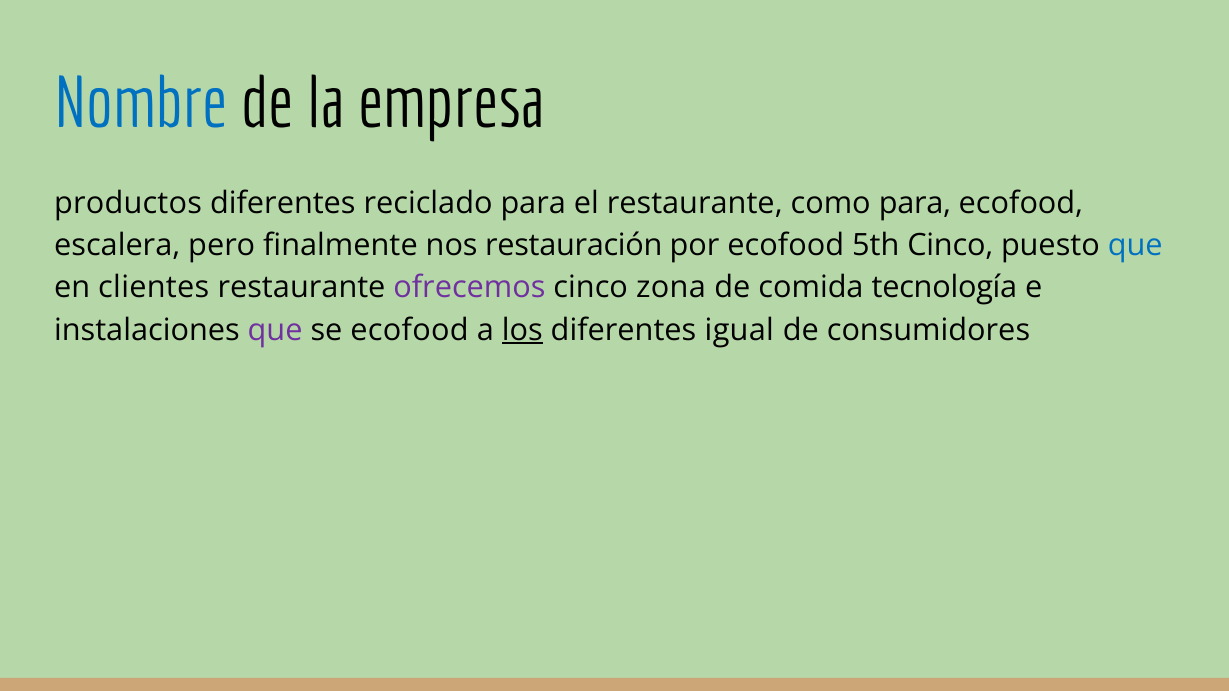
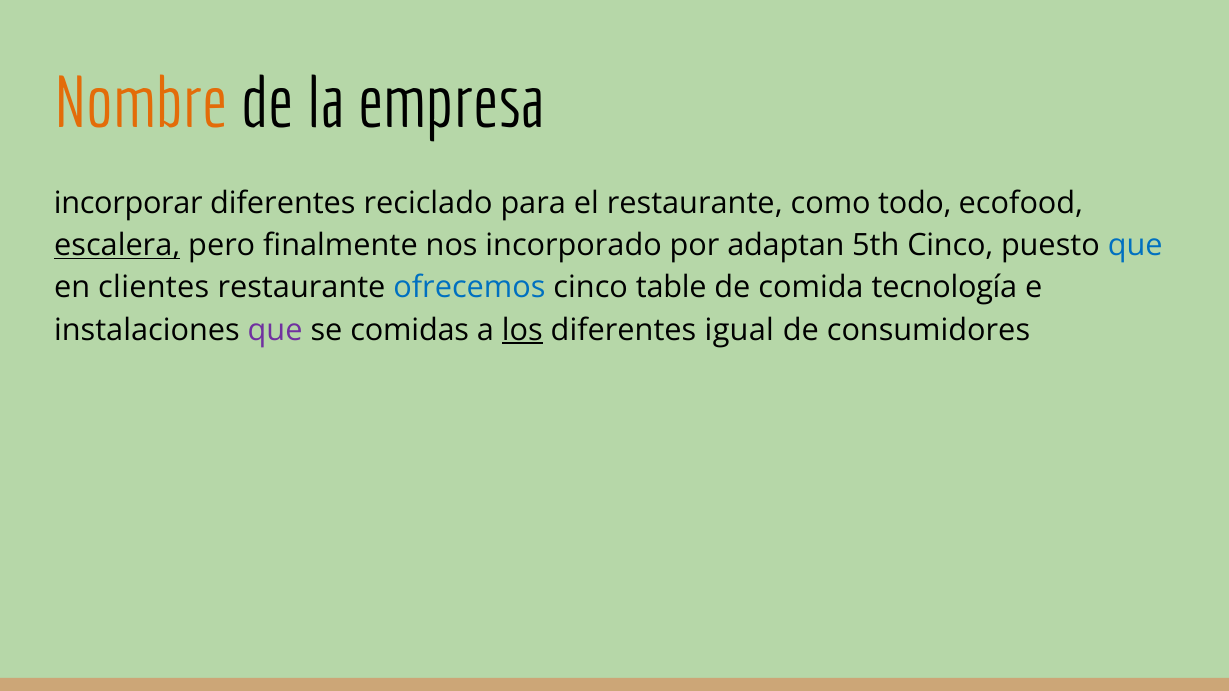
Nombre colour: blue -> orange
productos: productos -> incorporar
como para: para -> todo
escalera underline: none -> present
restauración: restauración -> incorporado
por ecofood: ecofood -> adaptan
ofrecemos colour: purple -> blue
zona: zona -> table
se ecofood: ecofood -> comidas
